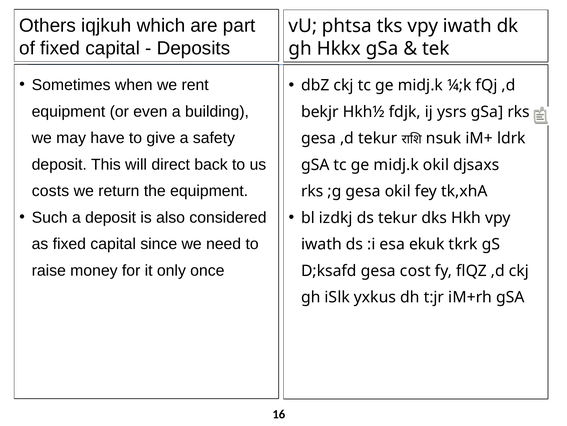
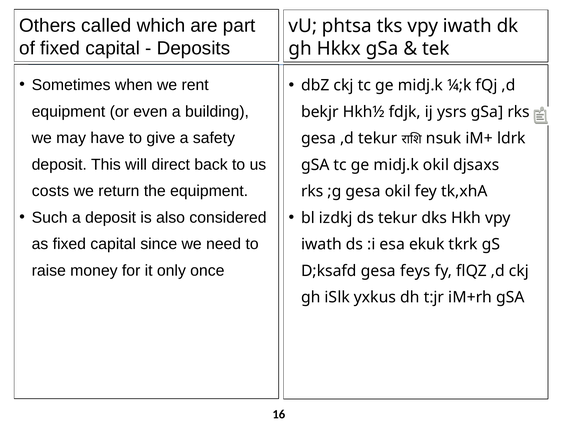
iqjkuh: iqjkuh -> called
cost: cost -> feys
